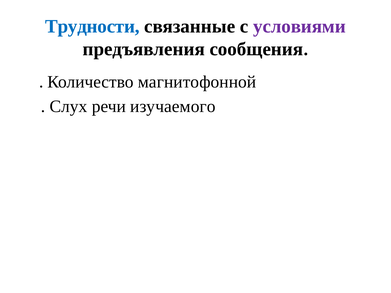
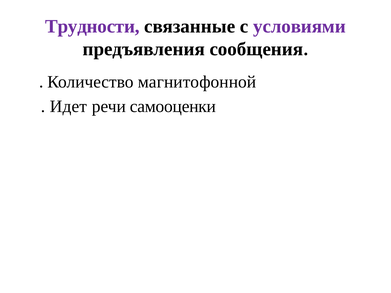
Трудности colour: blue -> purple
Слух: Слух -> Идет
изучаемого: изучаемого -> самооценки
